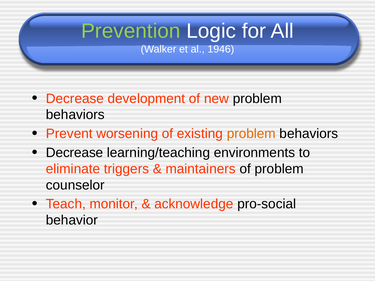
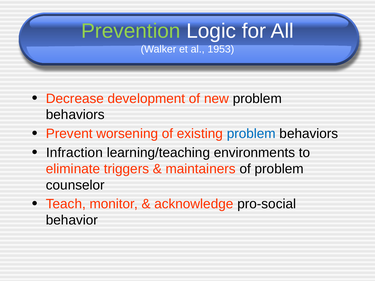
1946: 1946 -> 1953
problem at (251, 134) colour: orange -> blue
Decrease at (75, 153): Decrease -> Infraction
